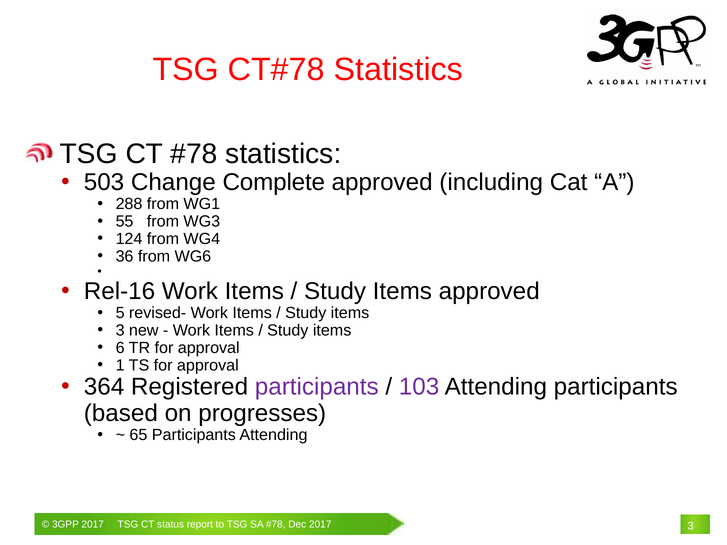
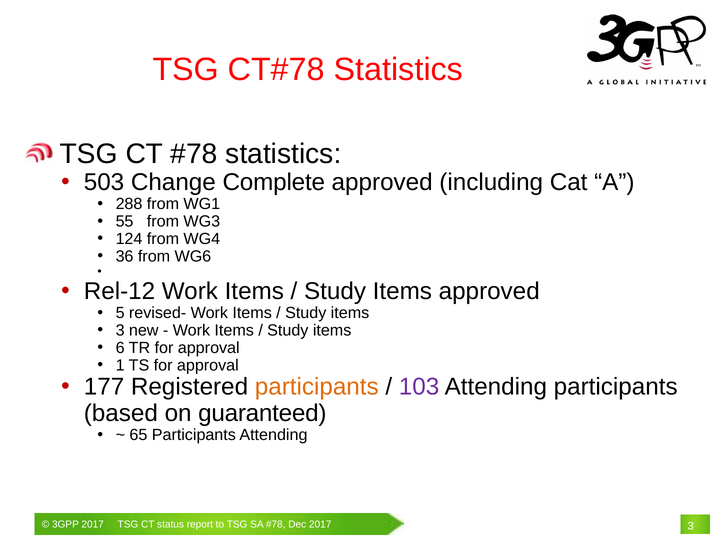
Rel-16: Rel-16 -> Rel-12
364: 364 -> 177
participants at (317, 387) colour: purple -> orange
progresses: progresses -> guaranteed
